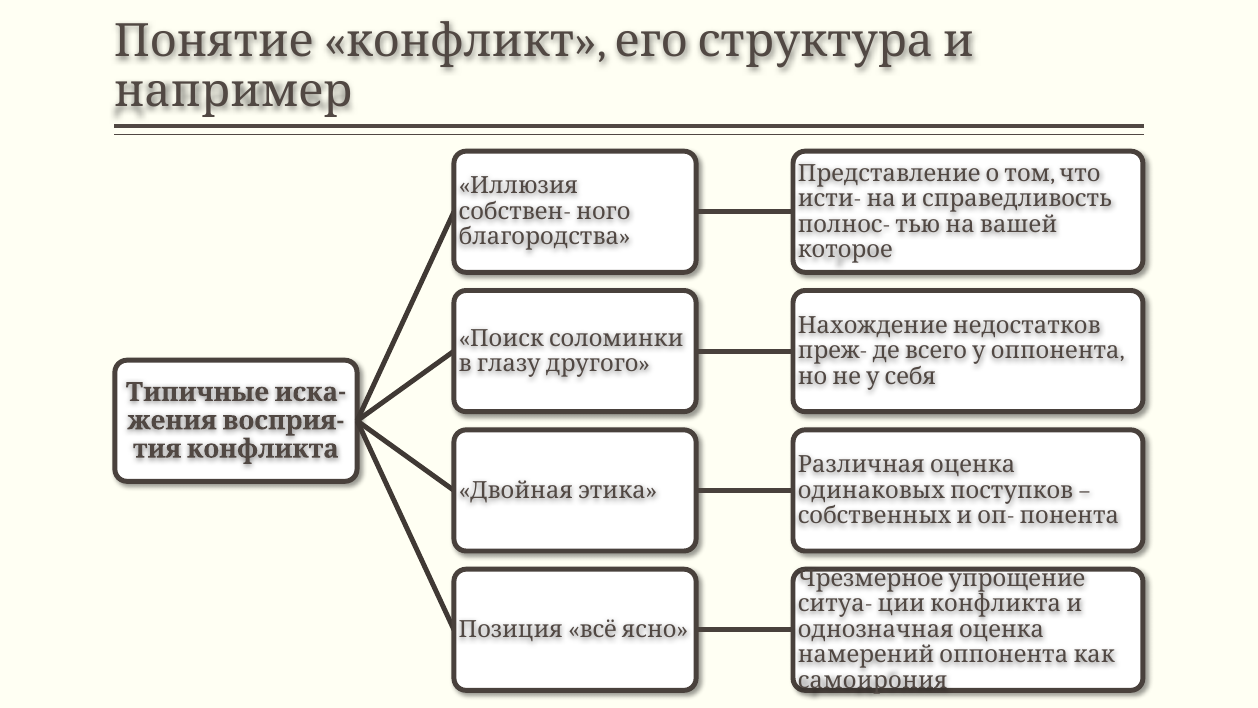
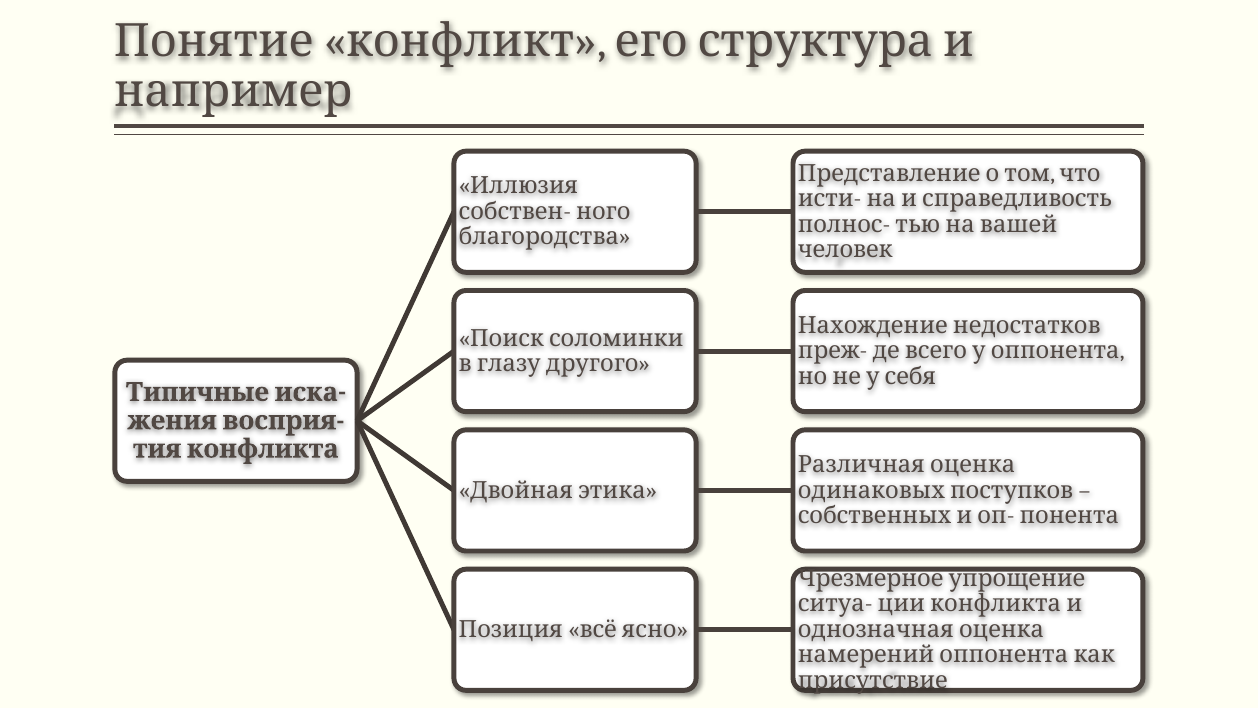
которое: которое -> человек
самоирония: самоирония -> присутствие
